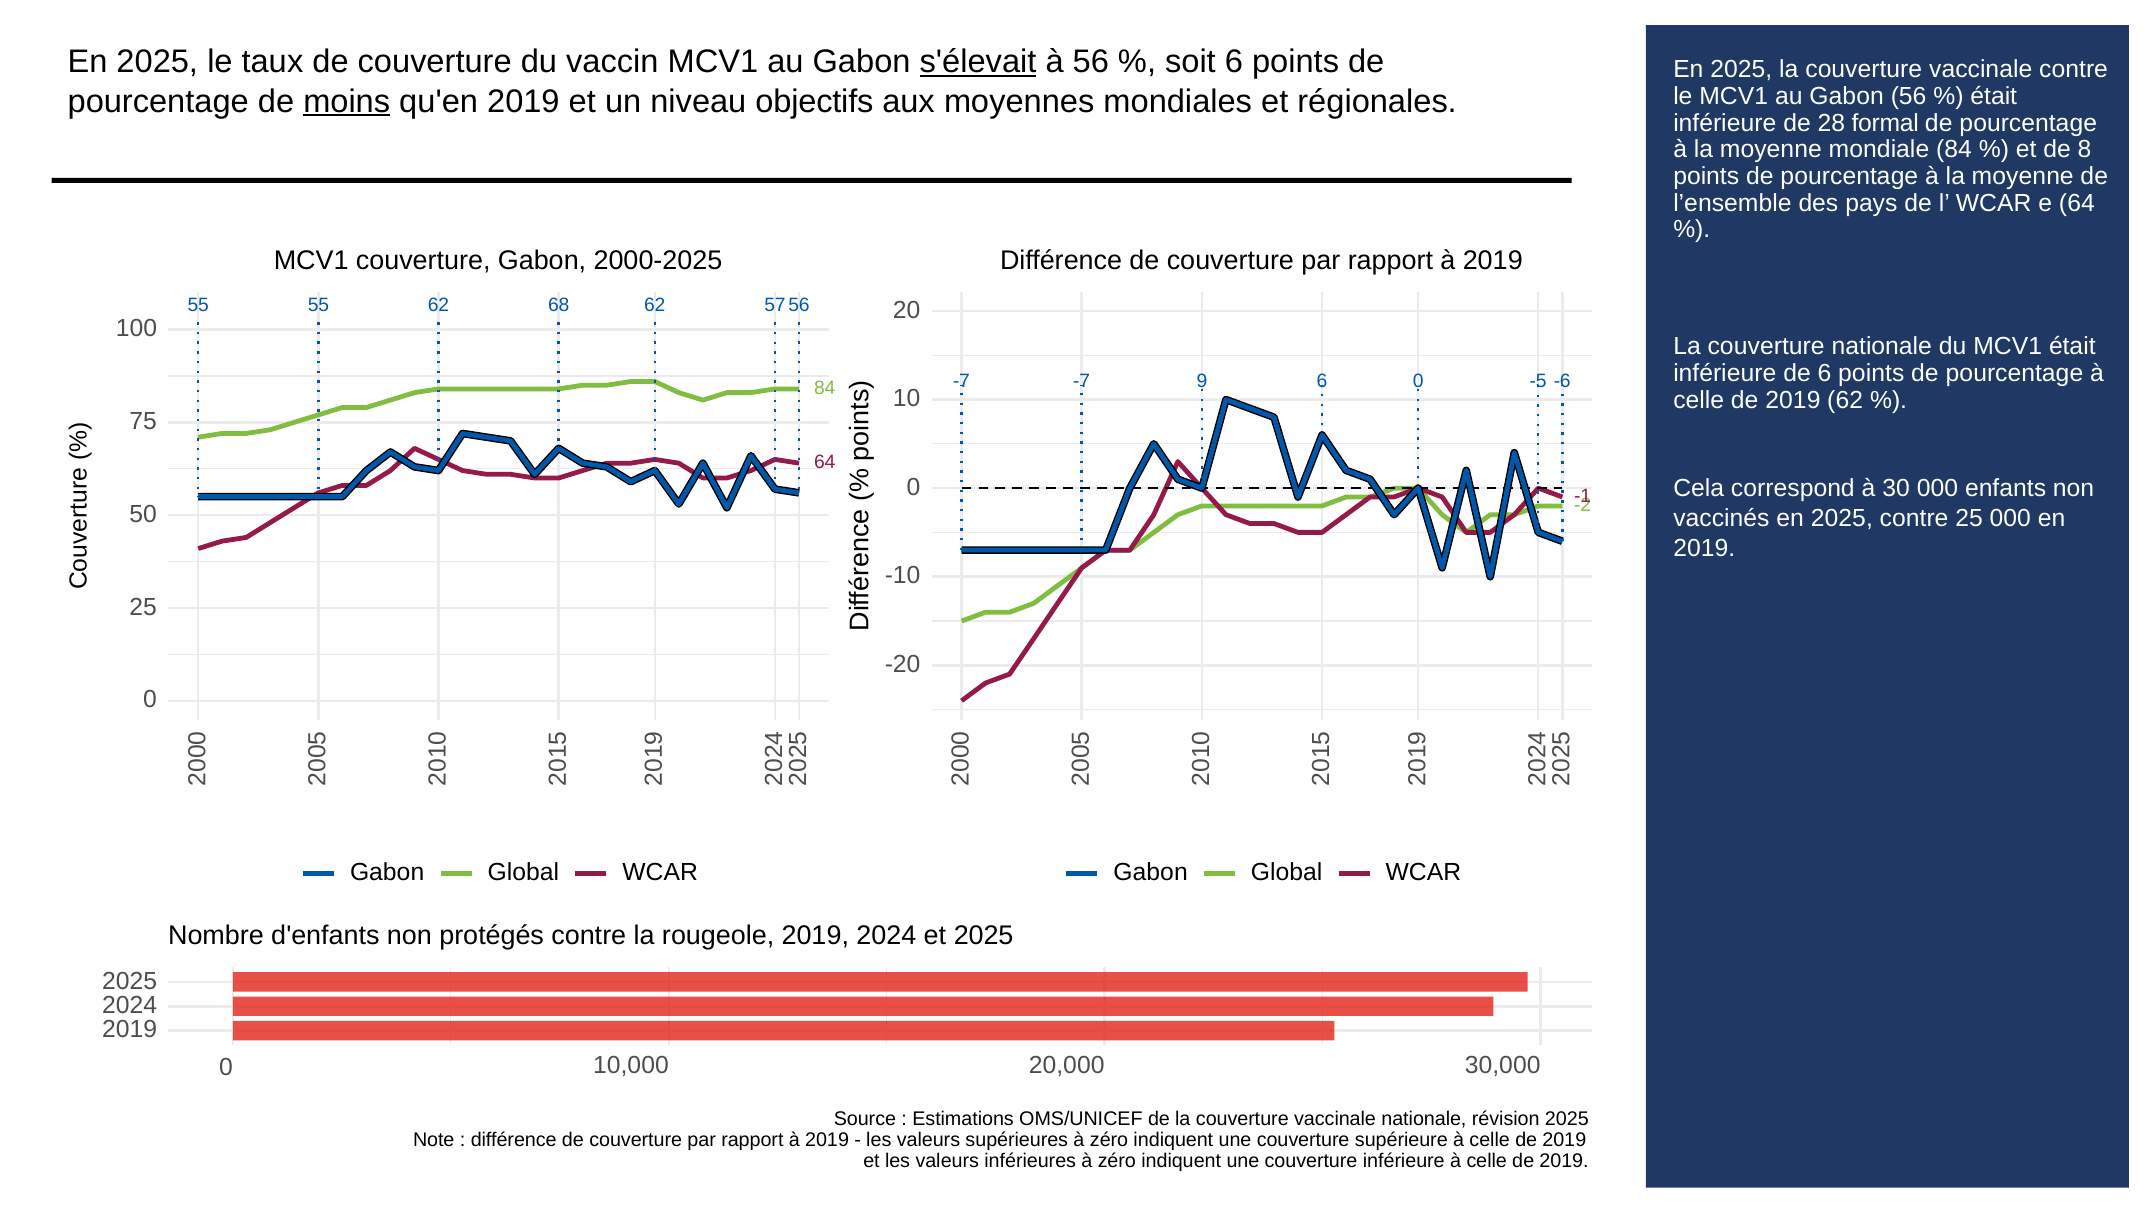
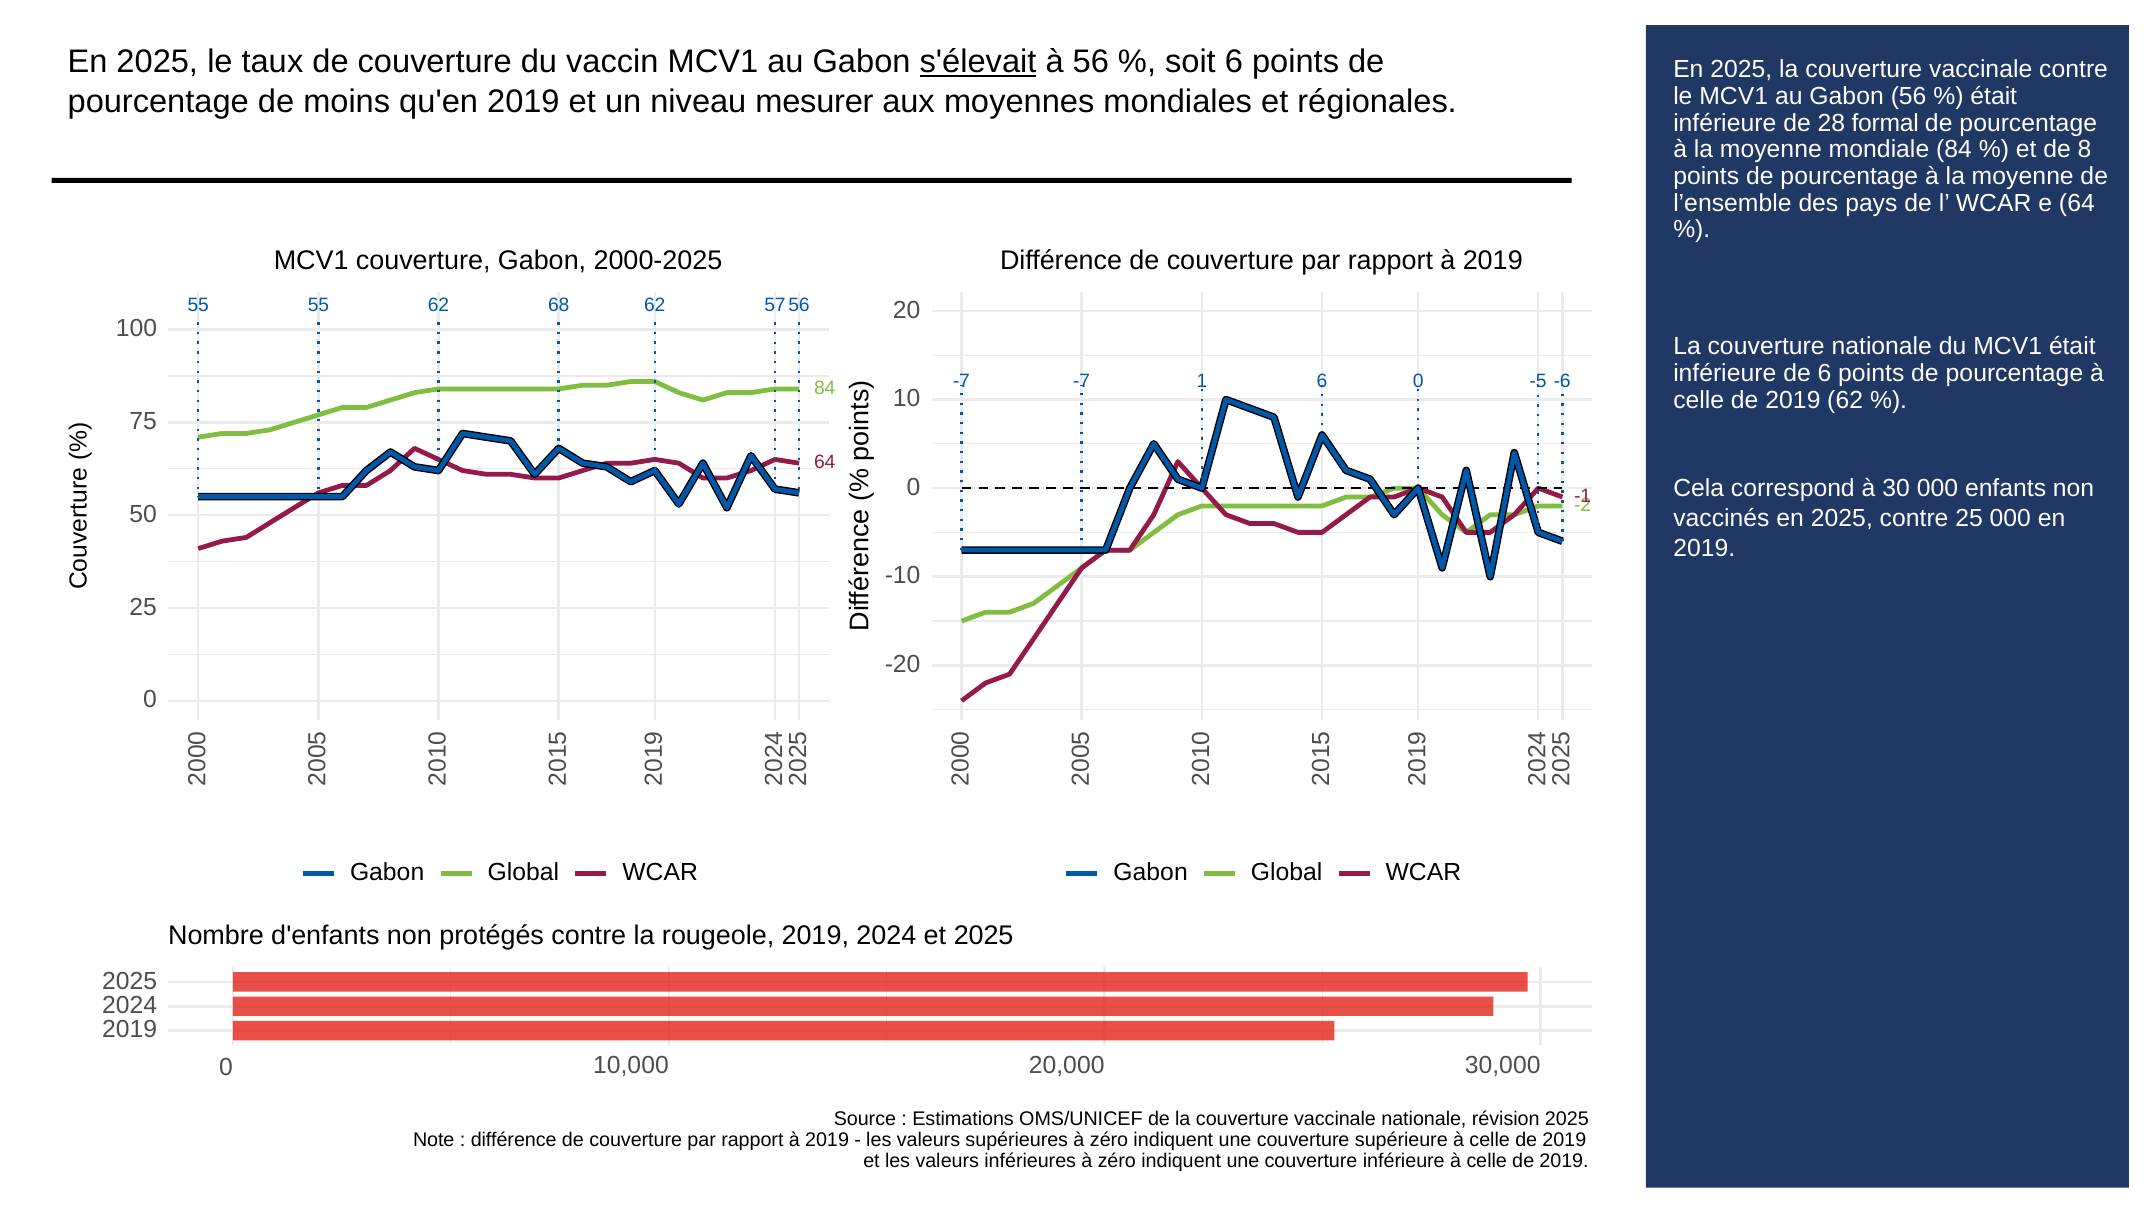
moins underline: present -> none
objectifs: objectifs -> mesurer
-7 9: 9 -> 1
